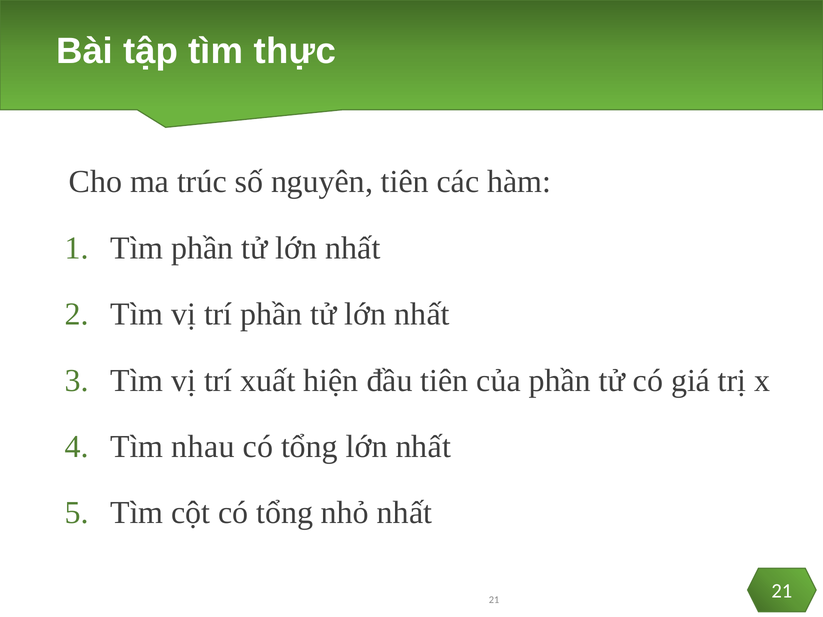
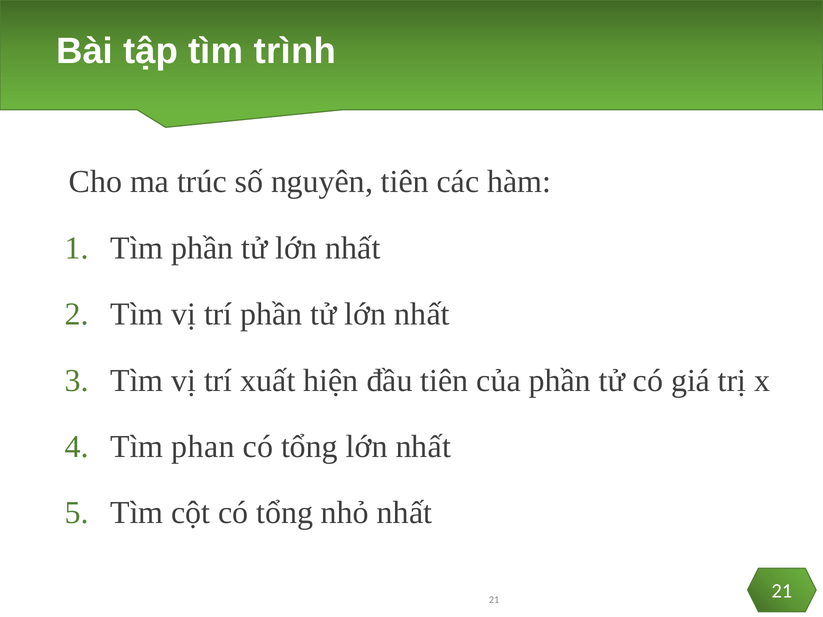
thực: thực -> trình
nhau: nhau -> phan
